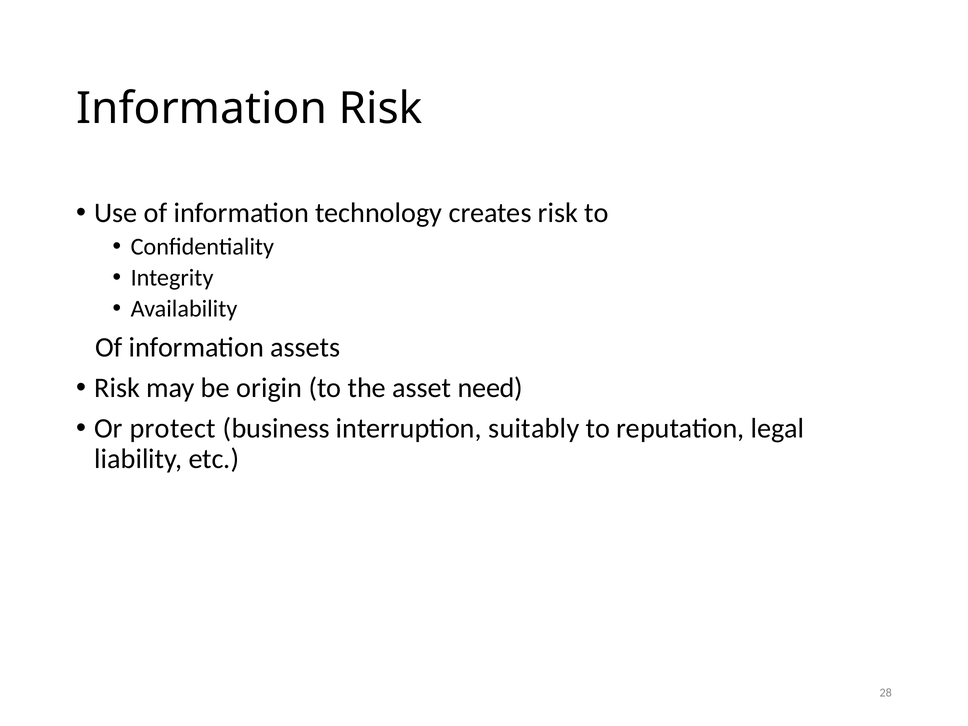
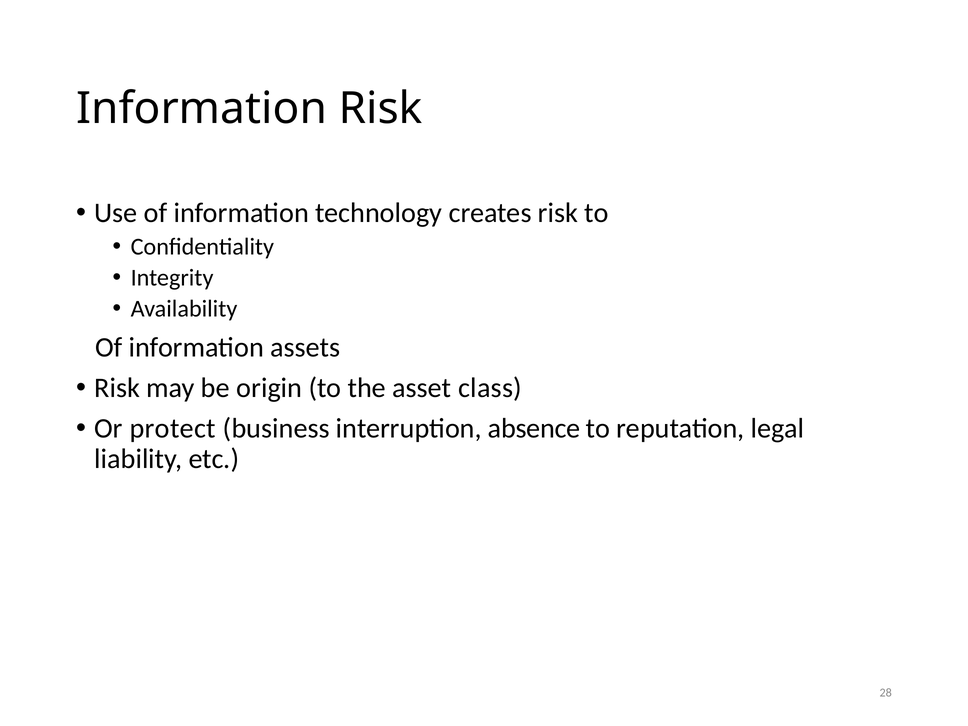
need: need -> class
suitably: suitably -> absence
